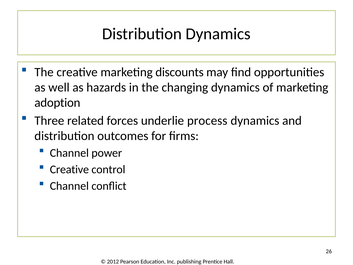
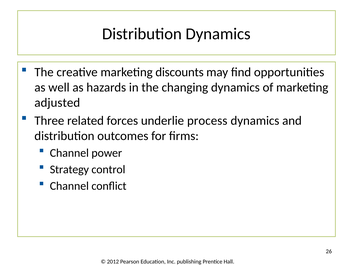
adoption: adoption -> adjusted
Creative at (69, 169): Creative -> Strategy
